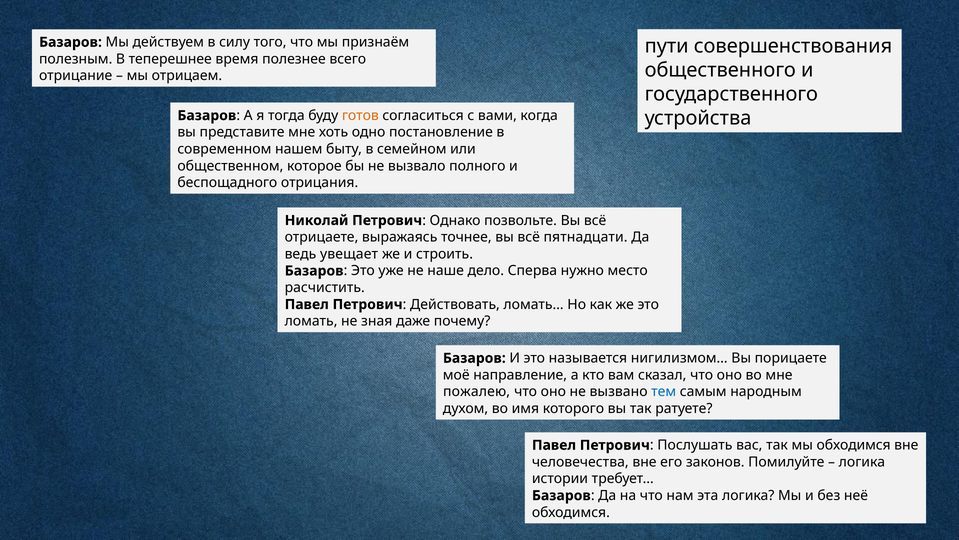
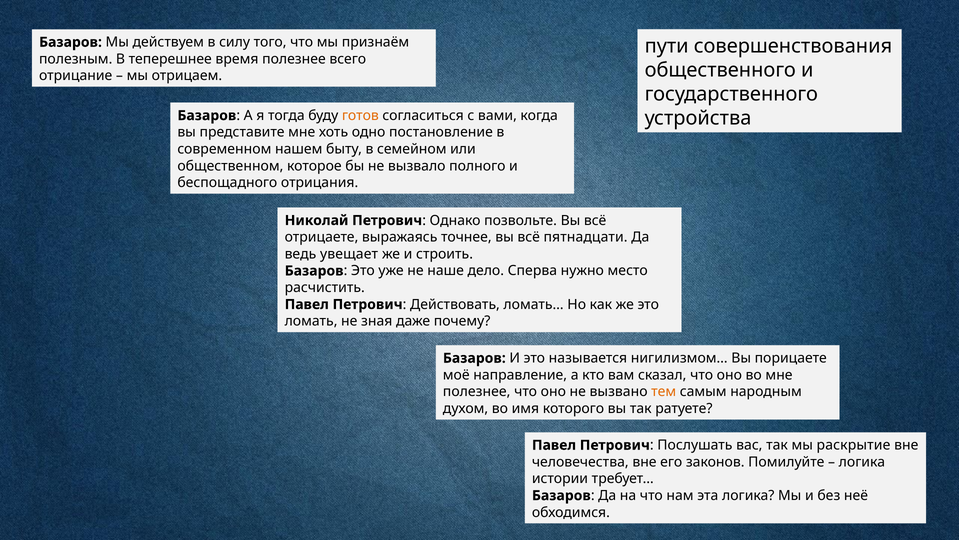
пожалею at (477, 391): пожалею -> полезнее
тем colour: blue -> orange
мы обходимся: обходимся -> раскрытие
